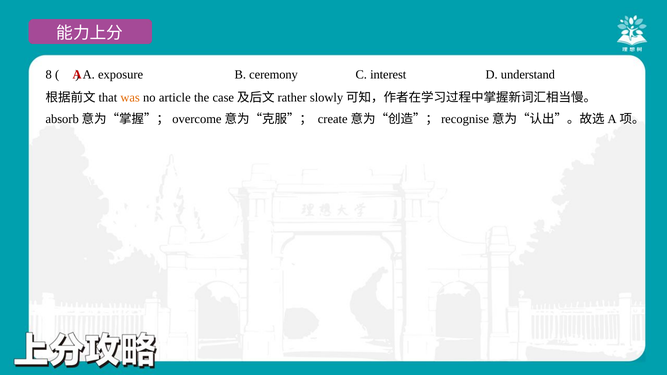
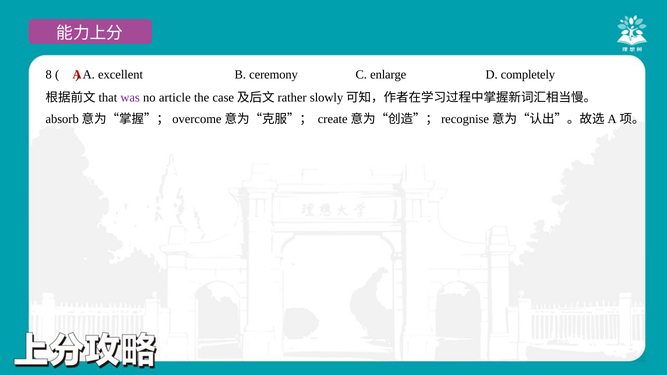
exposure: exposure -> excellent
interest: interest -> enlarge
understand: understand -> completely
was colour: orange -> purple
